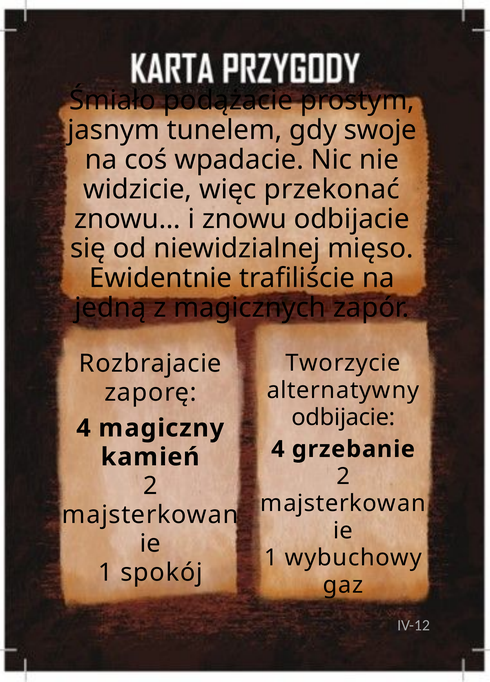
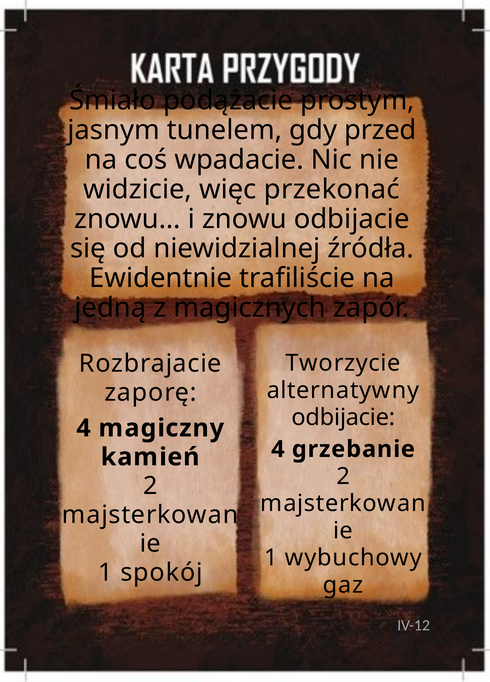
swoje: swoje -> przed
mięso: mięso -> źródła
